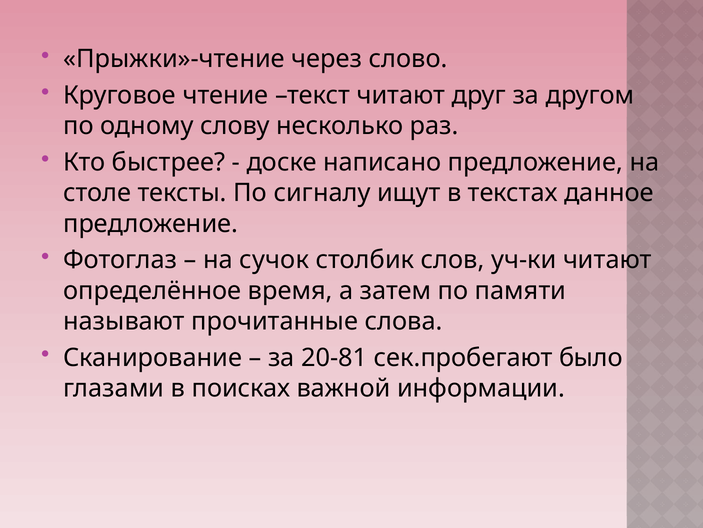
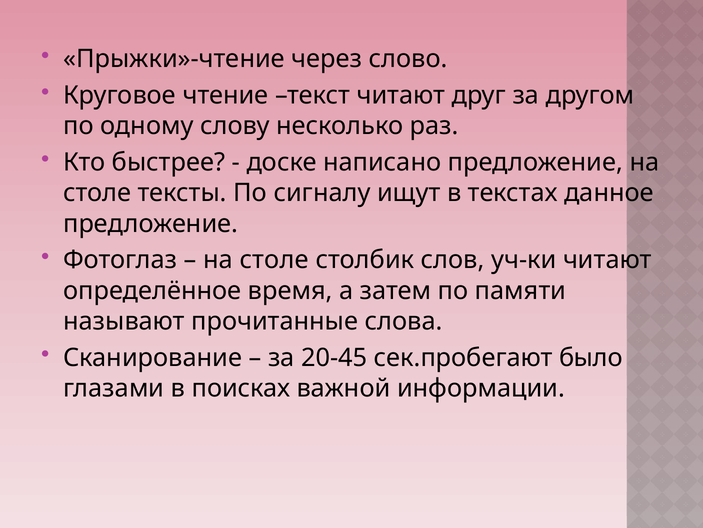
сучок at (274, 260): сучок -> столе
20-81: 20-81 -> 20-45
